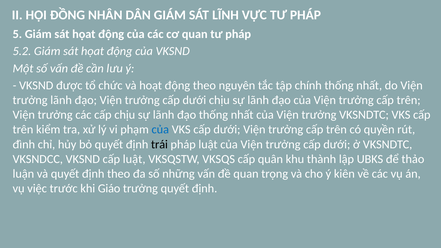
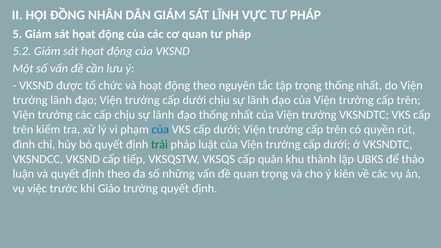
tập chính: chính -> trọng
trái colour: black -> green
cấp luật: luật -> tiếp
